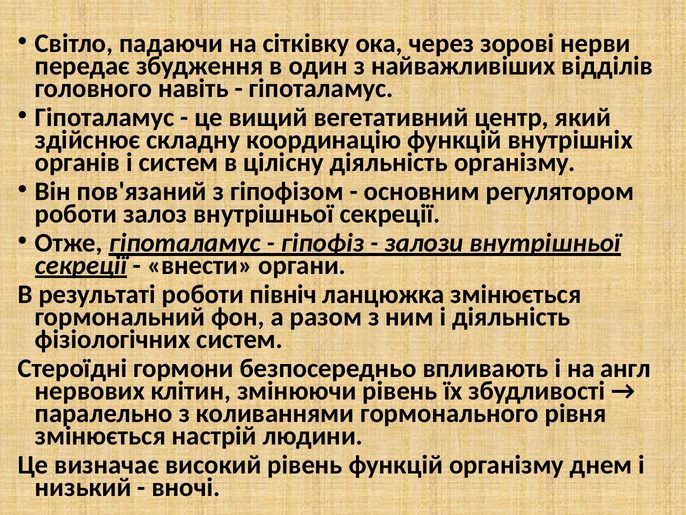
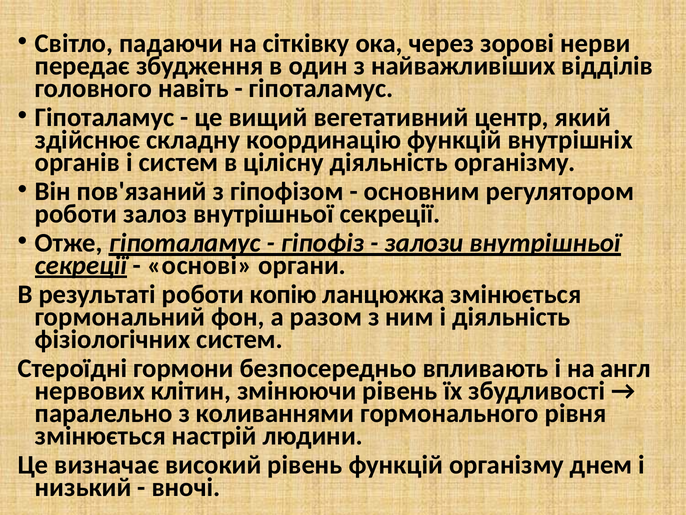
внести: внести -> основі
північ: північ -> копію
